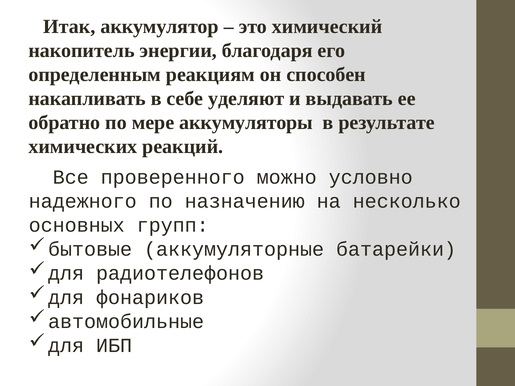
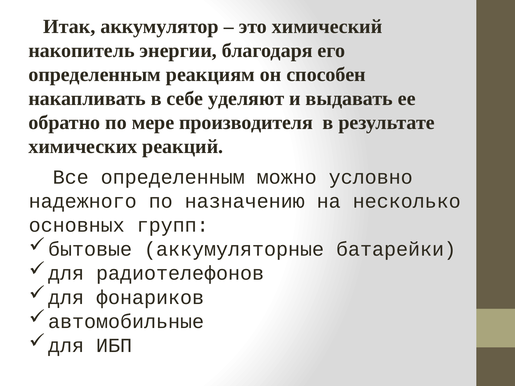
аккумуляторы: аккумуляторы -> производителя
Все проверенного: проверенного -> определенным
